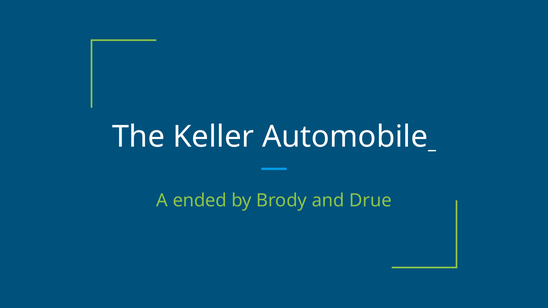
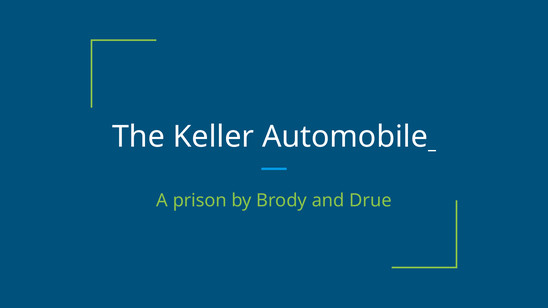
ended: ended -> prison
